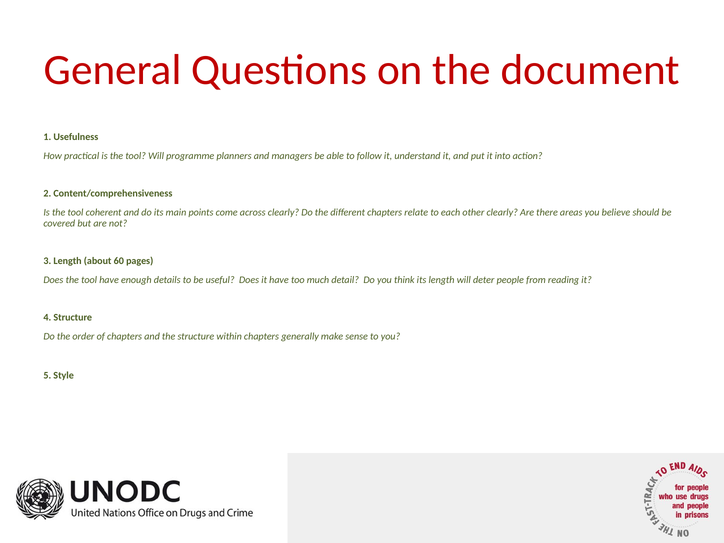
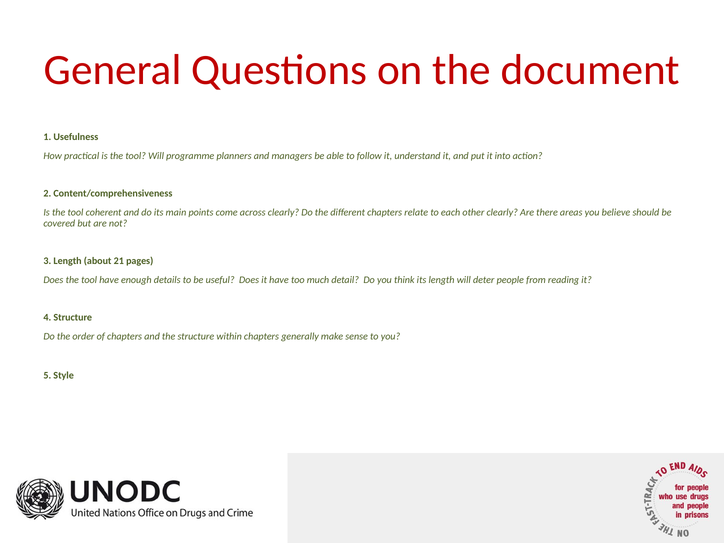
60: 60 -> 21
